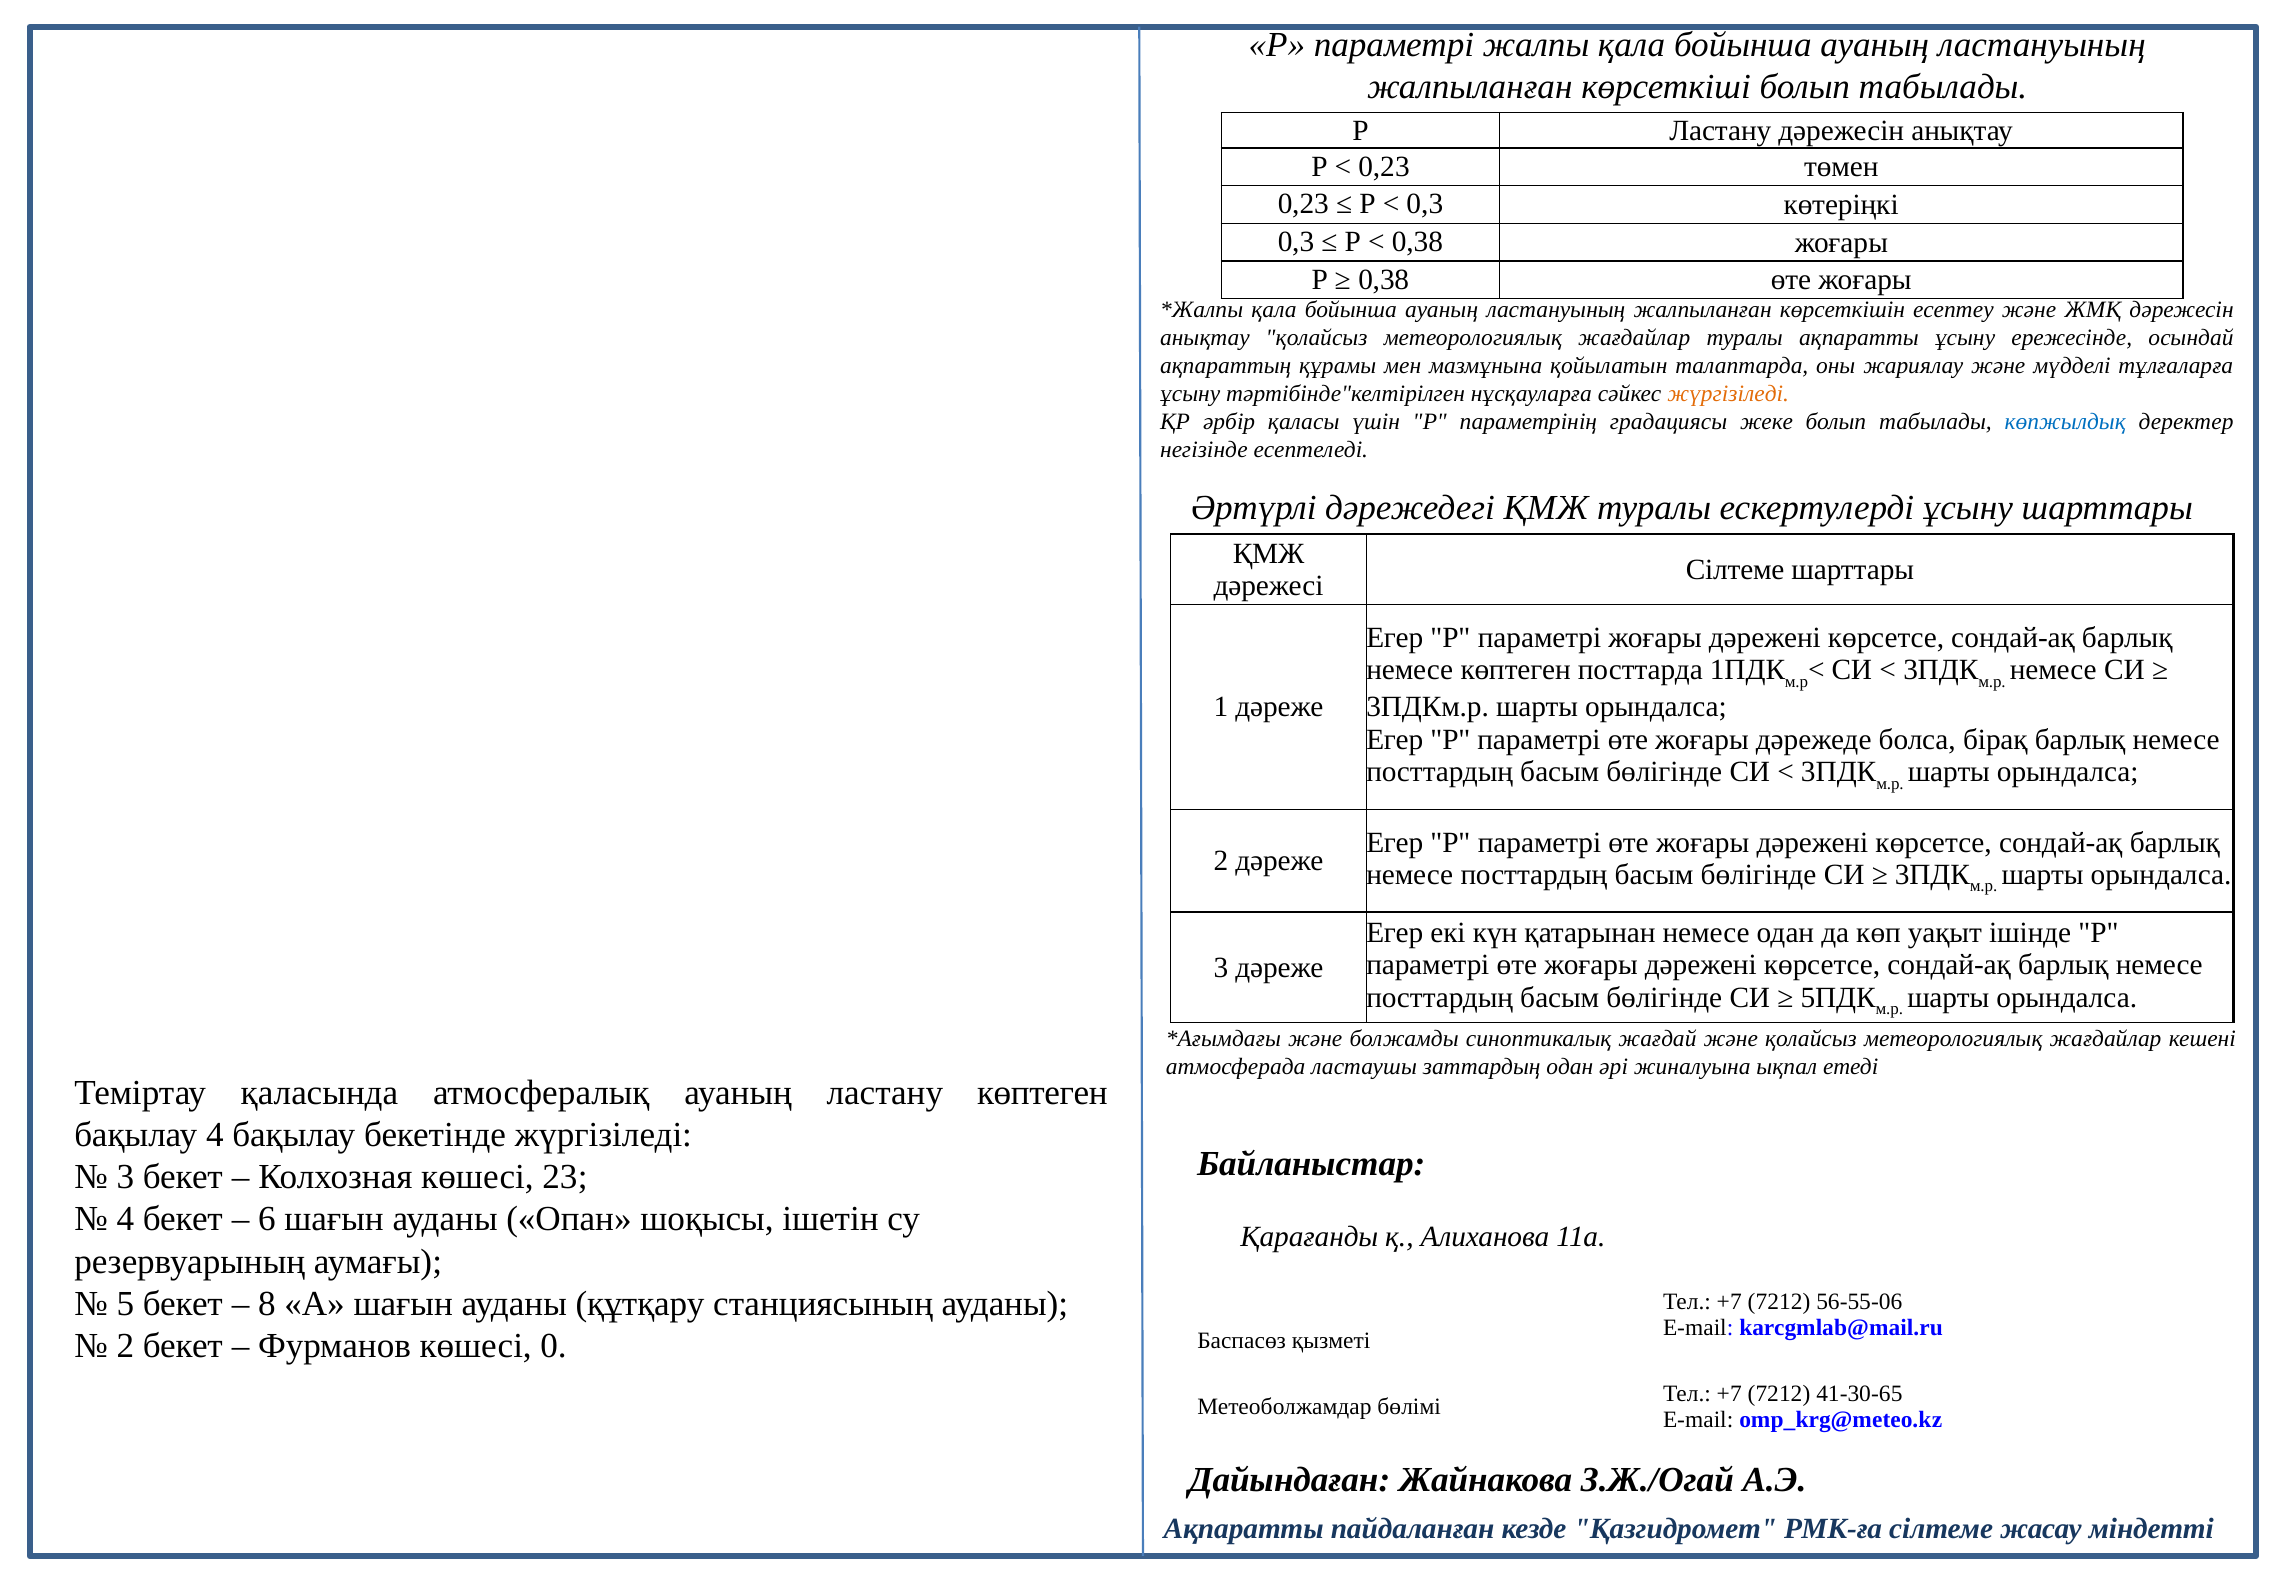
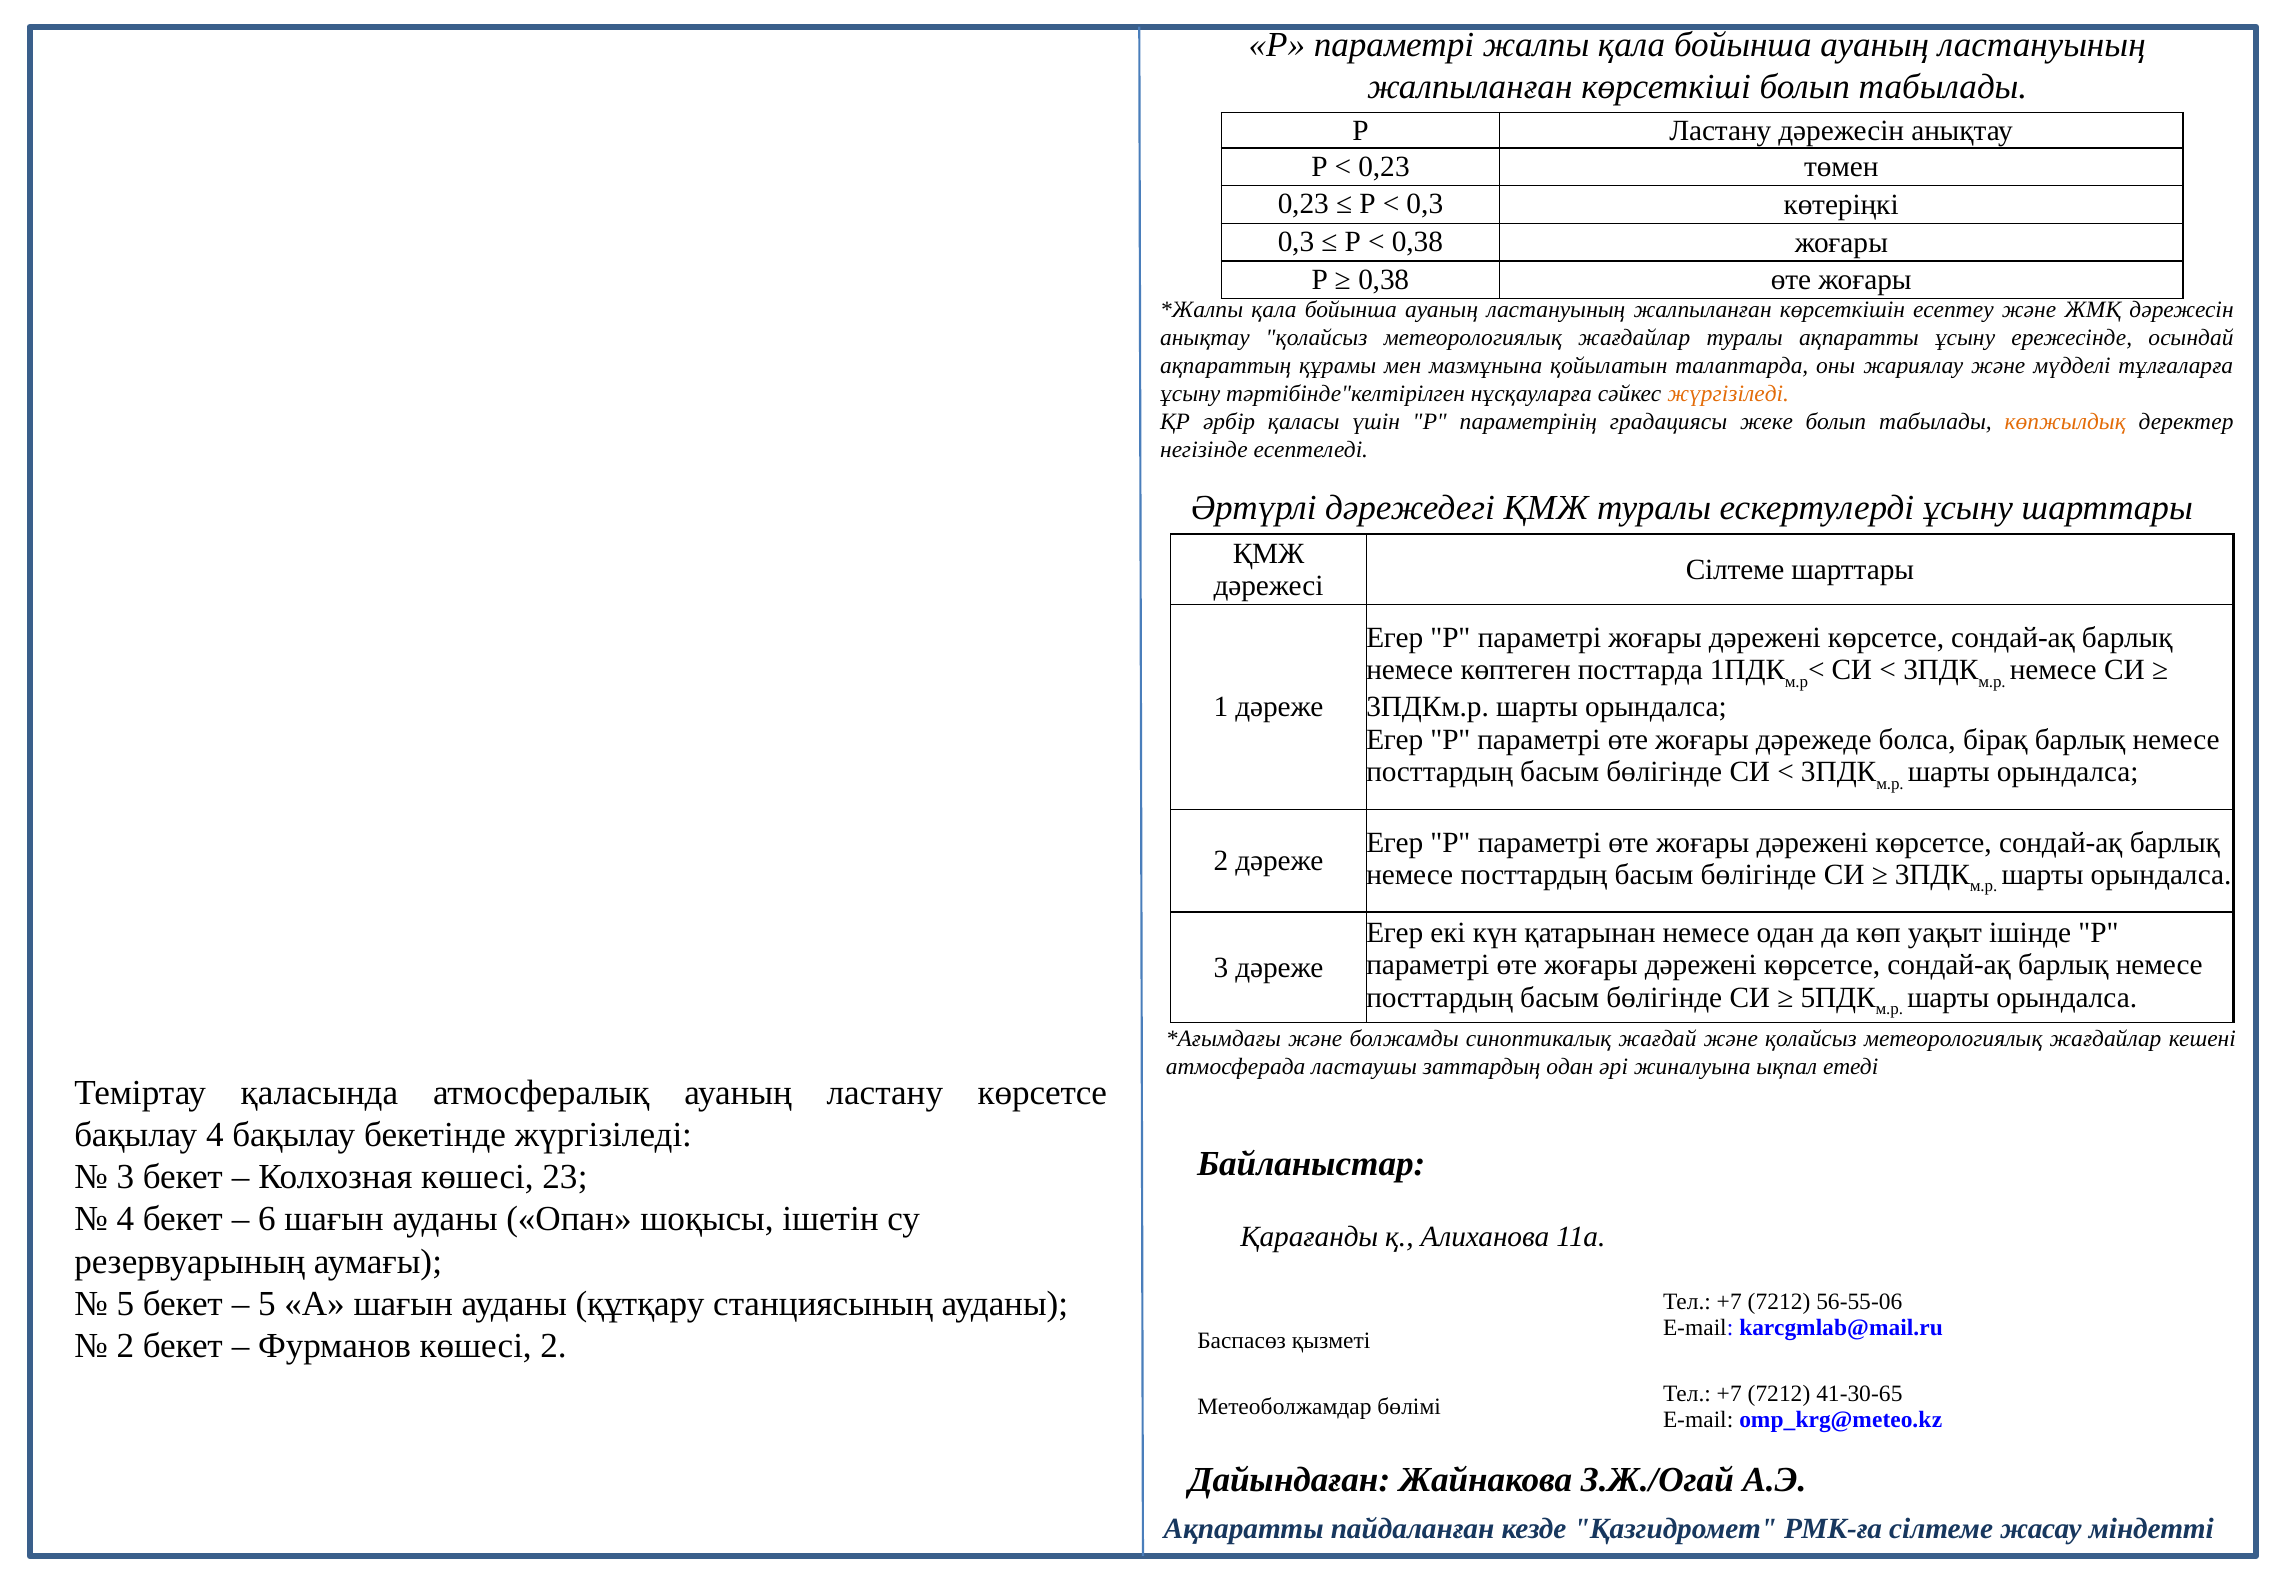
көпжылдық colour: blue -> orange
ластану көптеген: көптеген -> көрсетсе
8 at (267, 1303): 8 -> 5
көшесі 0: 0 -> 2
